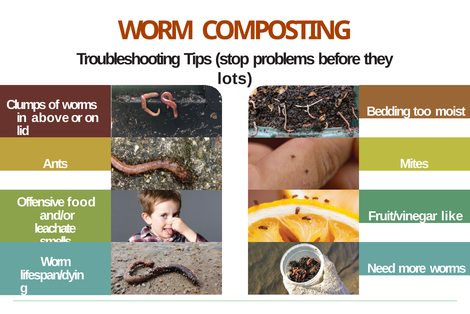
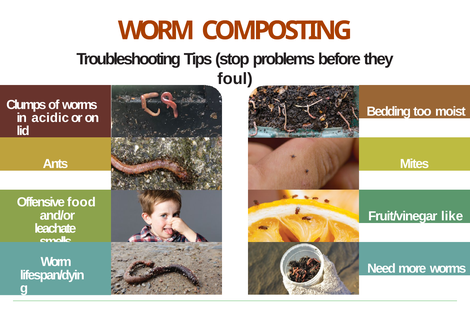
lots: lots -> foul
above: above -> acidic
